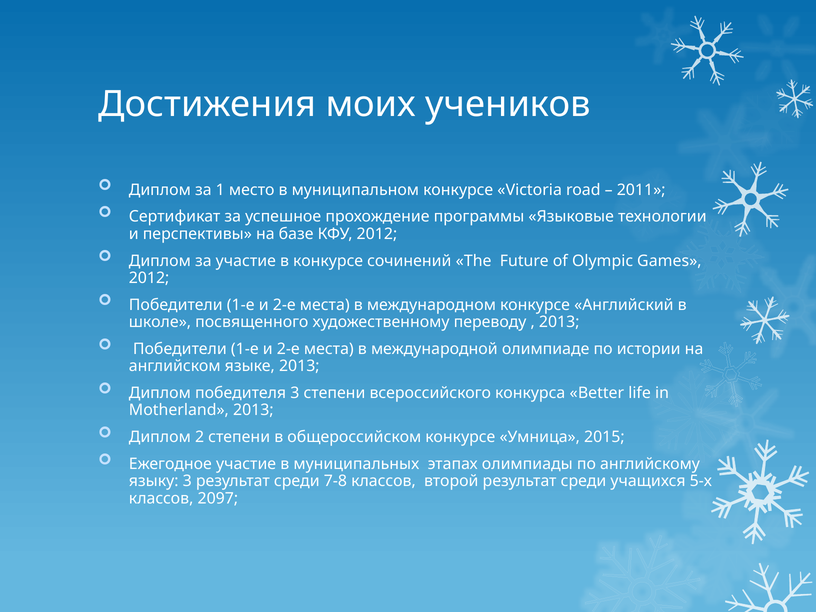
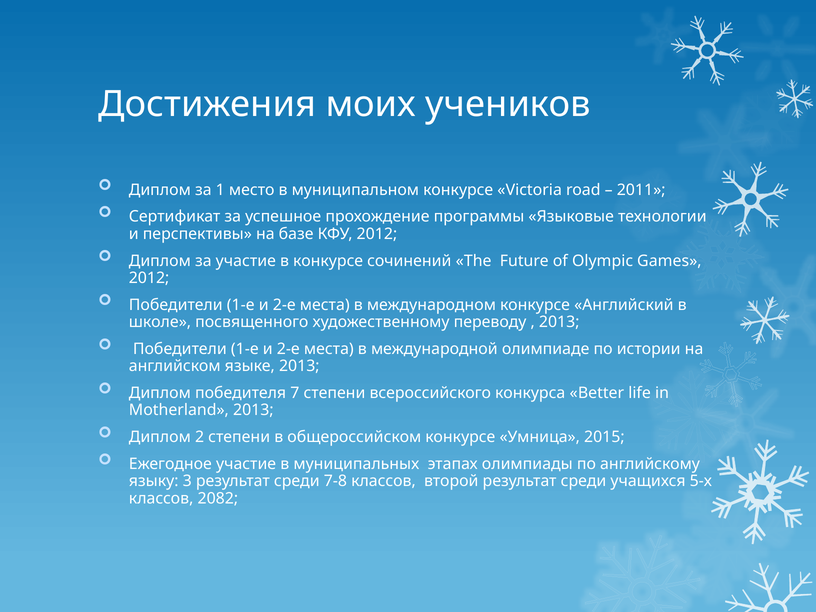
победителя 3: 3 -> 7
2097: 2097 -> 2082
